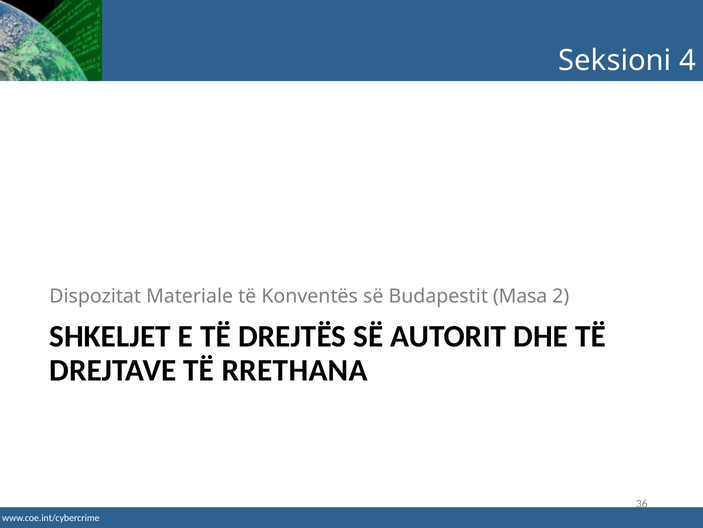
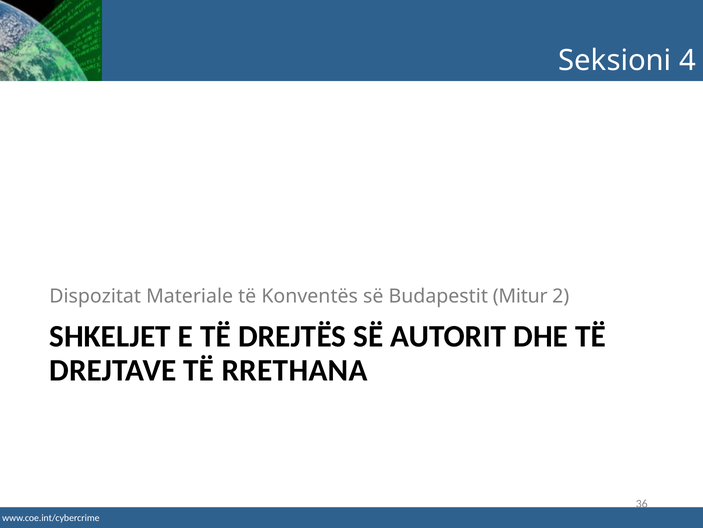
Masa: Masa -> Mitur
